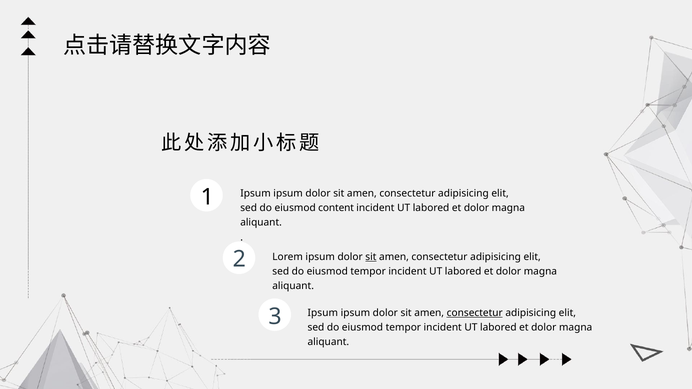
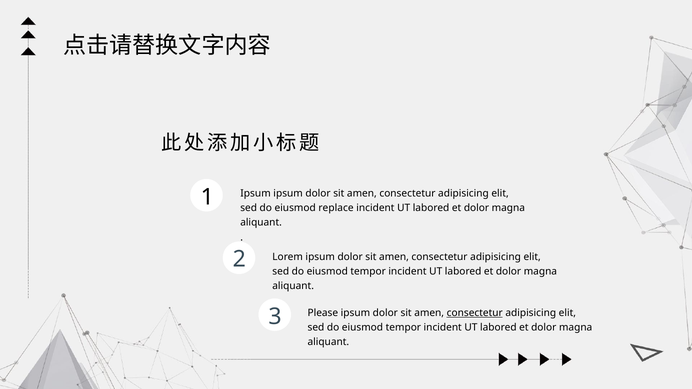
content: content -> replace
sit at (371, 257) underline: present -> none
Ipsum at (323, 313): Ipsum -> Please
